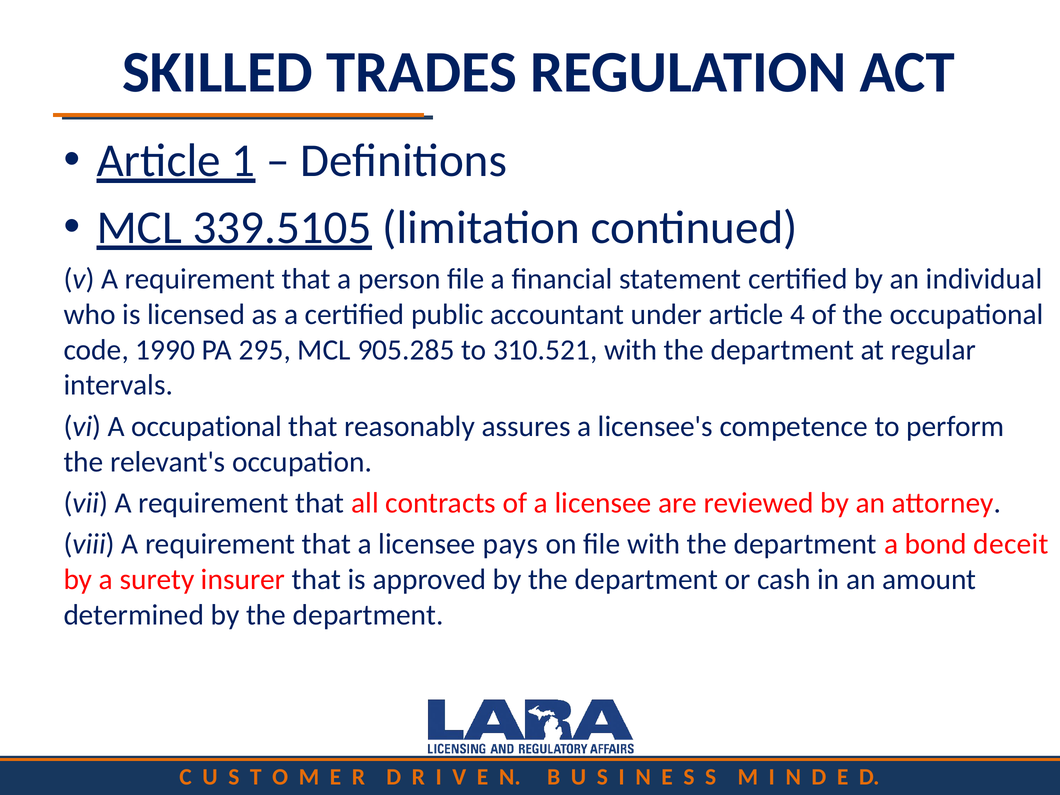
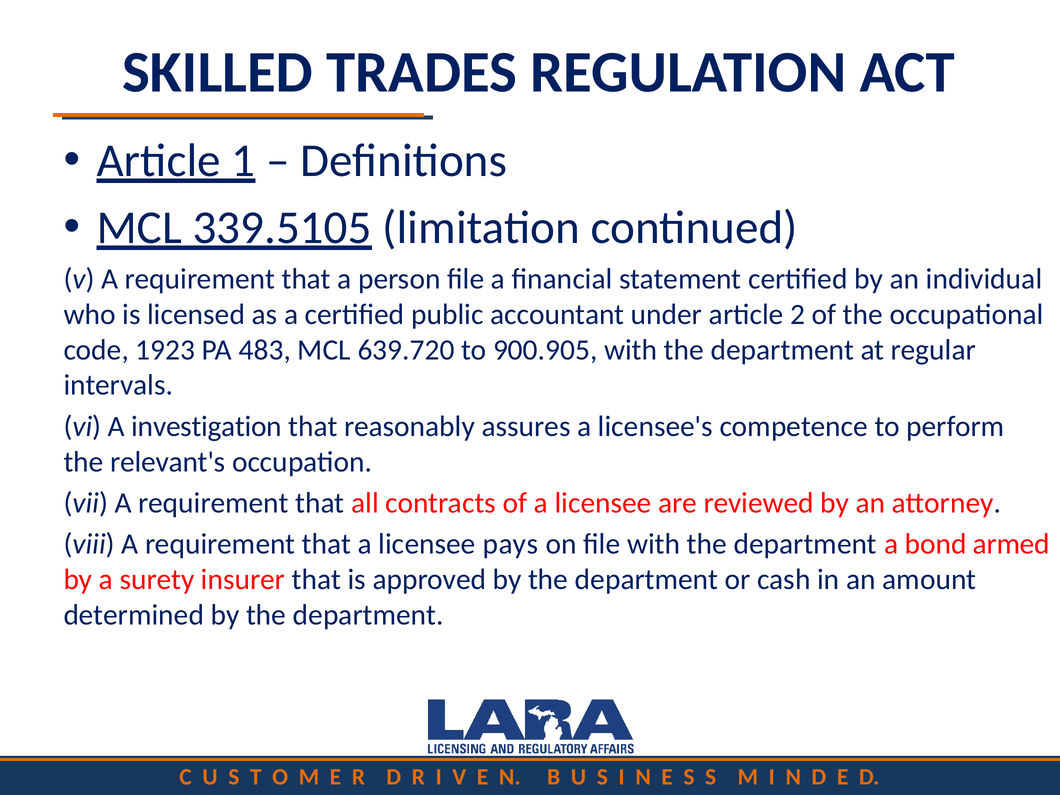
4: 4 -> 2
1990: 1990 -> 1923
295: 295 -> 483
905.285: 905.285 -> 639.720
310.521: 310.521 -> 900.905
A occupational: occupational -> investigation
deceit: deceit -> armed
